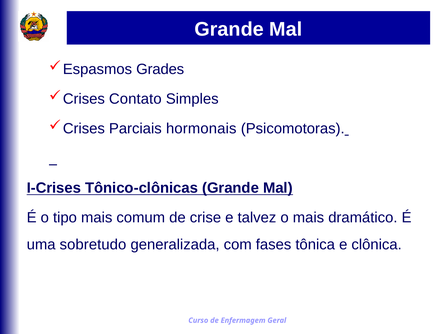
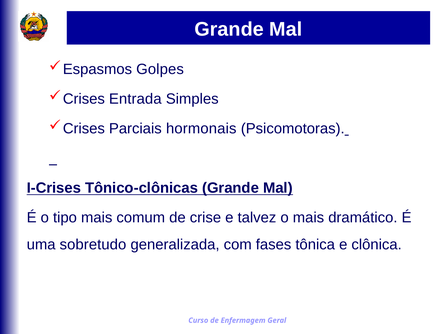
Grades: Grades -> Golpes
Contato: Contato -> Entrada
